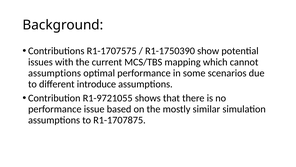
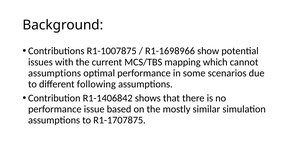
R1-1707575: R1-1707575 -> R1-1007875
R1-1750390: R1-1750390 -> R1-1698966
introduce: introduce -> following
R1-9721055: R1-9721055 -> R1-1406842
